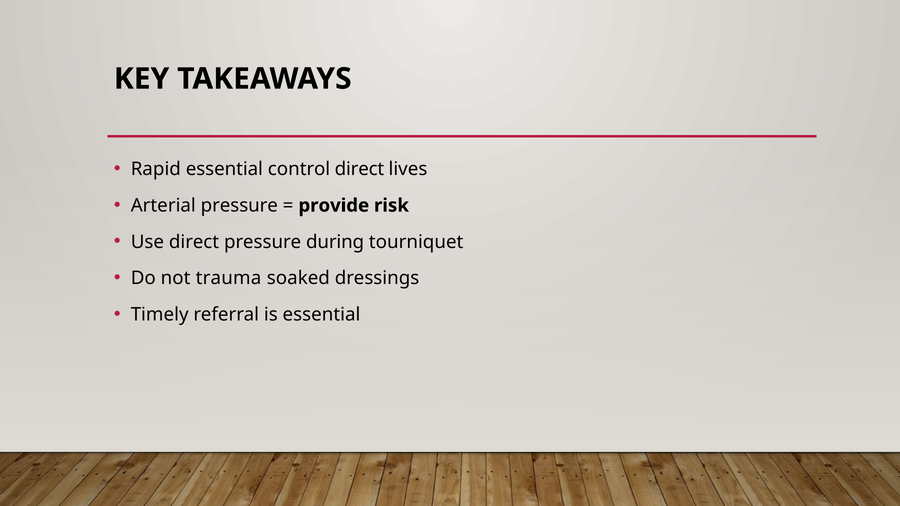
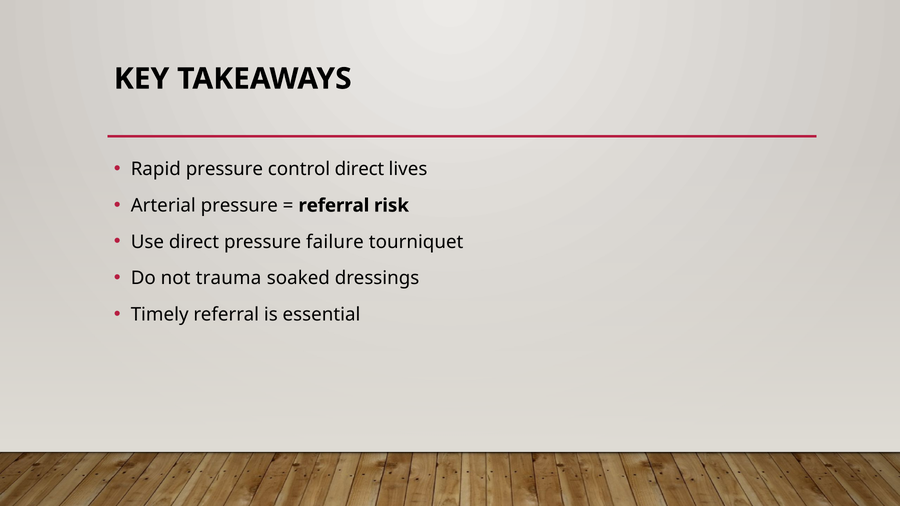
Rapid essential: essential -> pressure
provide at (334, 206): provide -> referral
during: during -> failure
